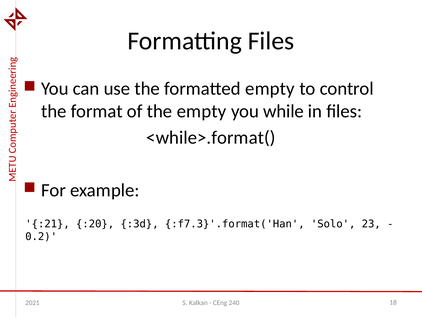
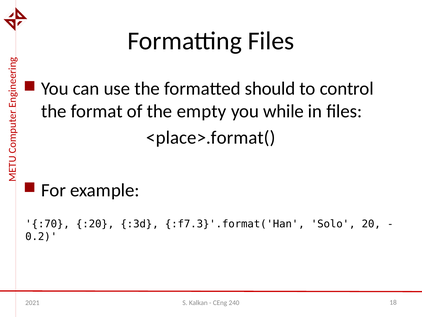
formatted empty: empty -> should
<while>.format(: <while>.format( -> <place>.format(
:21: :21 -> :70
23: 23 -> 20
